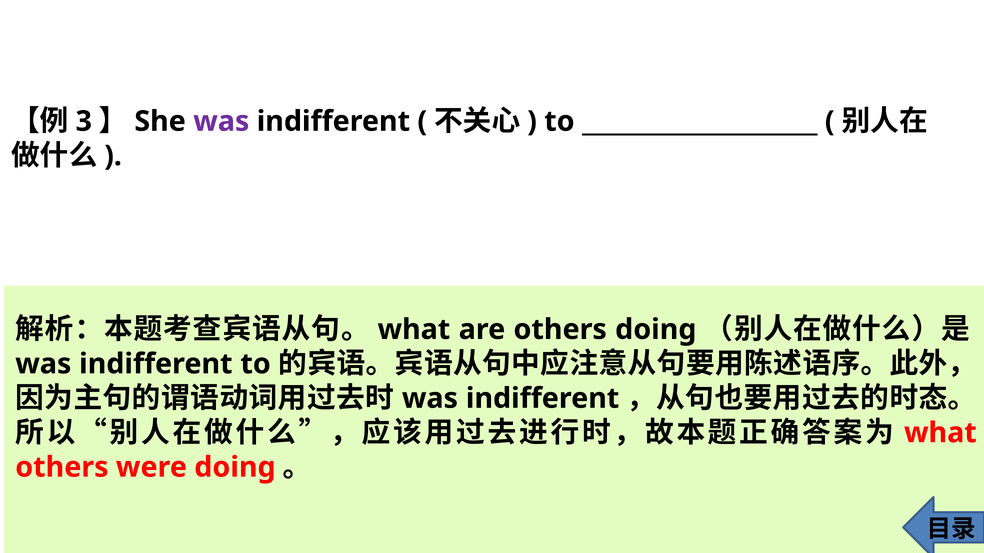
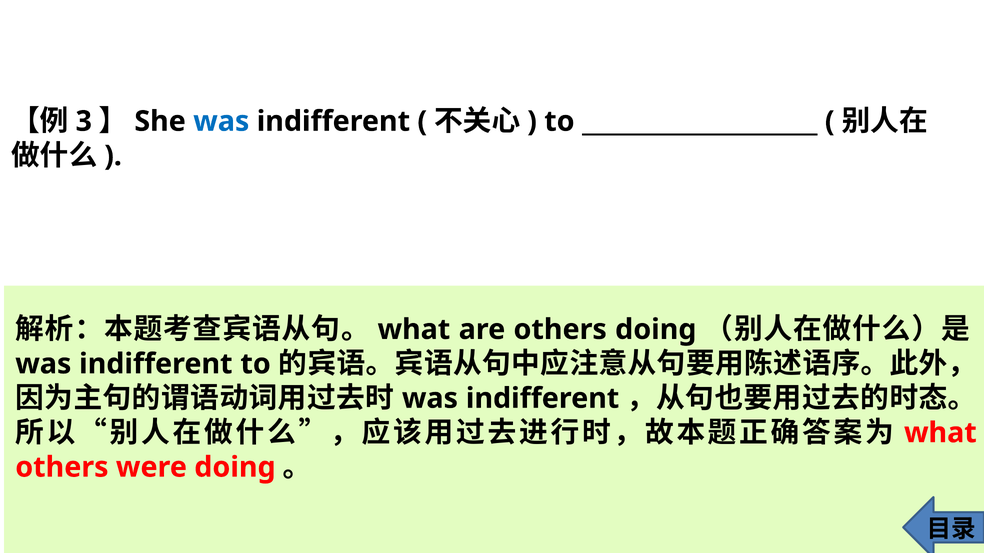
was at (221, 121) colour: purple -> blue
